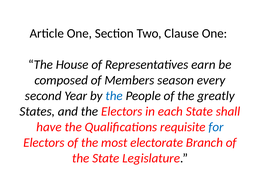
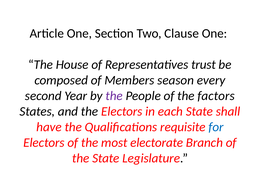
earn: earn -> trust
the at (114, 96) colour: blue -> purple
greatly: greatly -> factors
